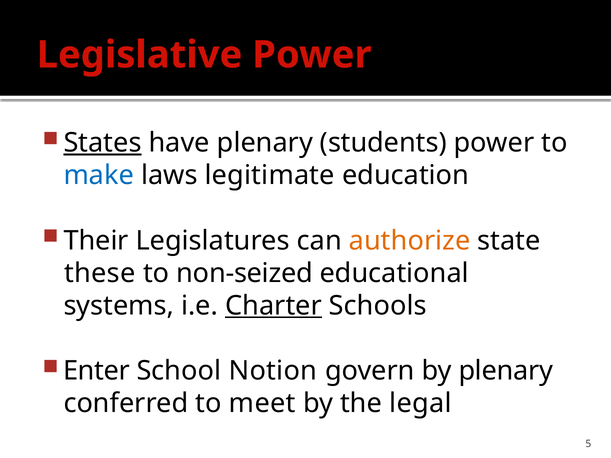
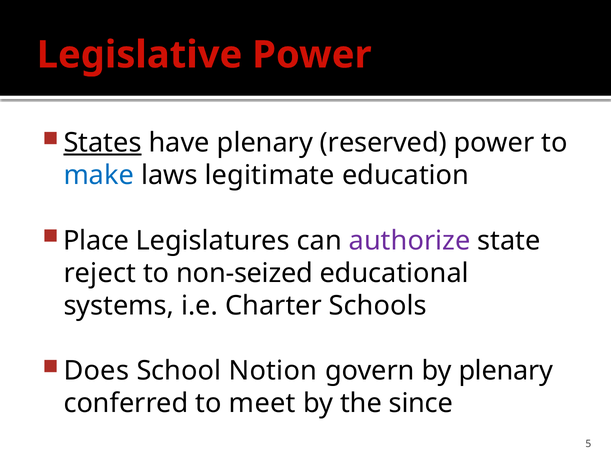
students: students -> reserved
Their: Their -> Place
authorize colour: orange -> purple
these: these -> reject
Charter underline: present -> none
Enter: Enter -> Does
legal: legal -> since
